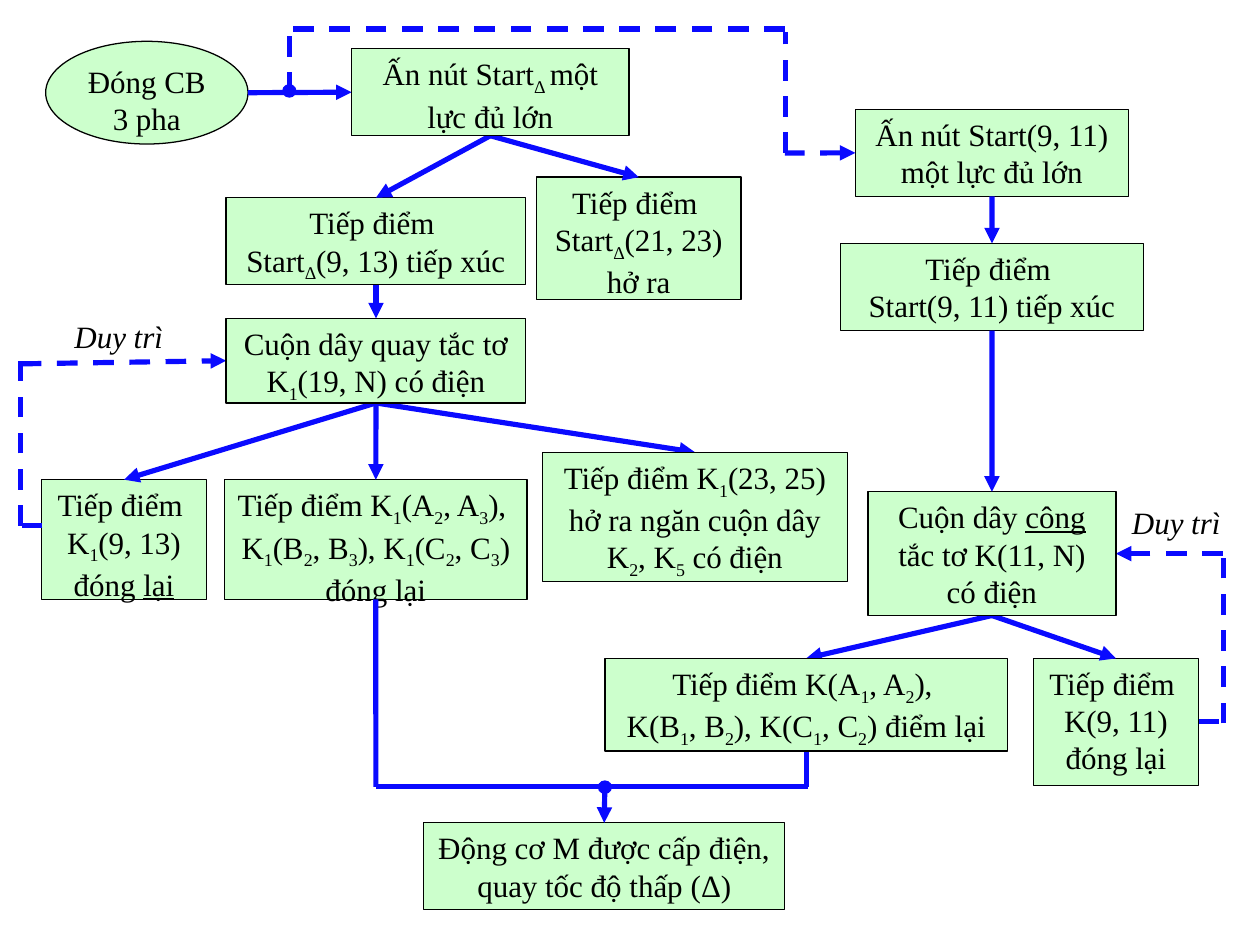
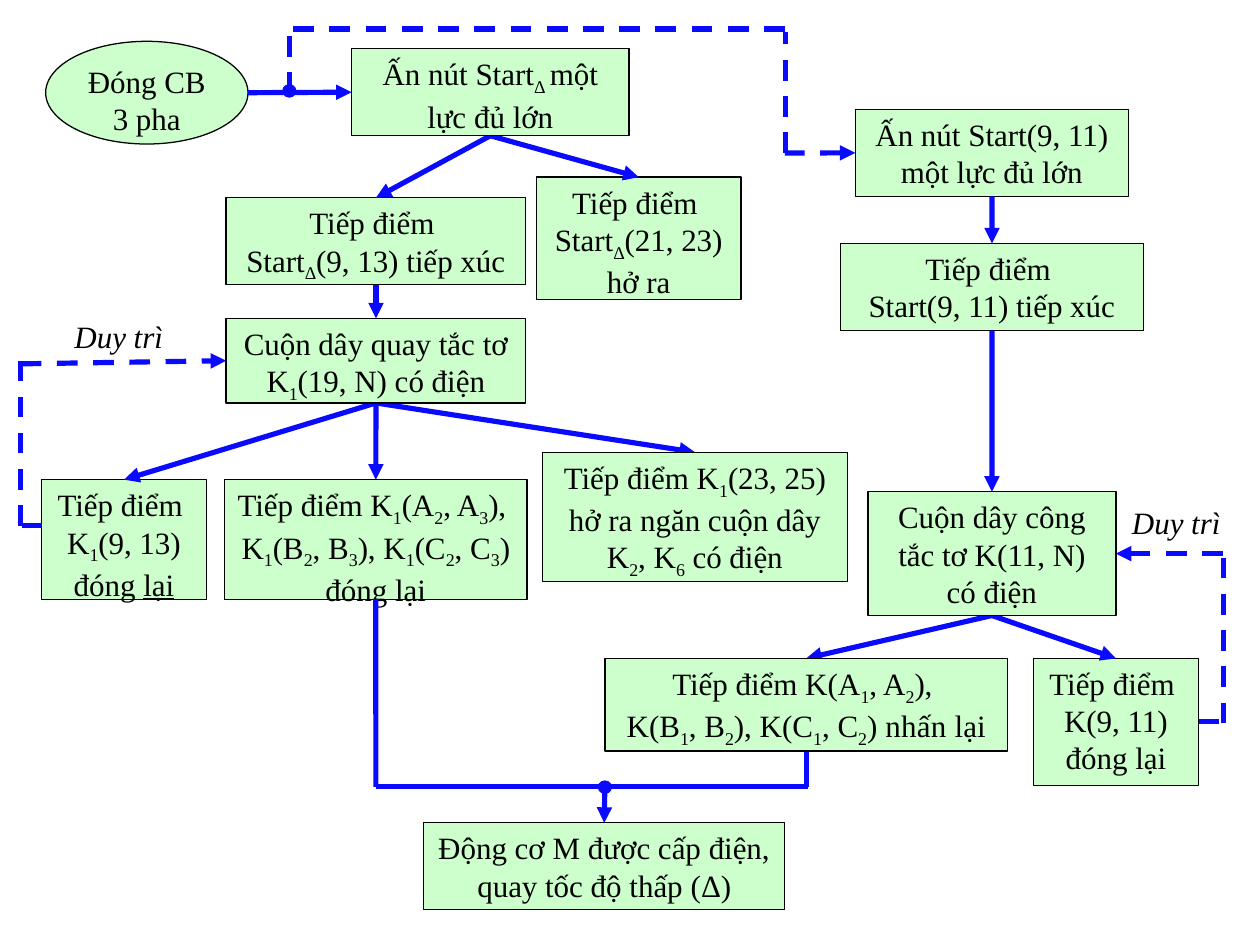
công underline: present -> none
5: 5 -> 6
điểm at (916, 728): điểm -> nhấn
